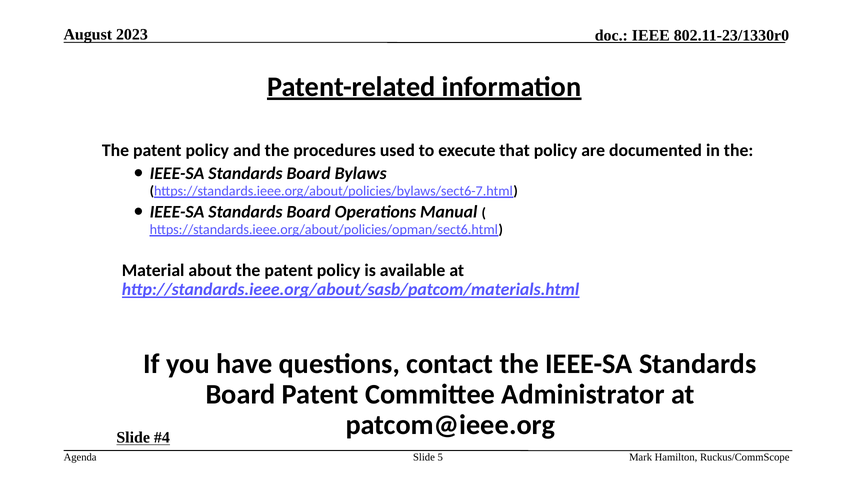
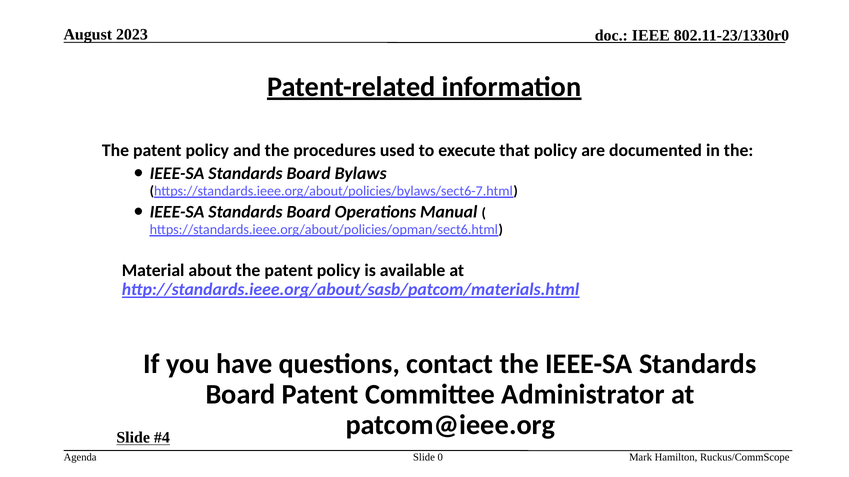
5: 5 -> 0
